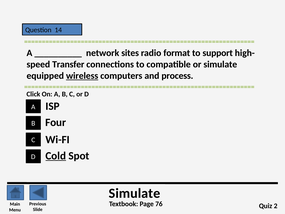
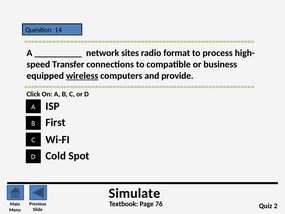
support: support -> process
or simulate: simulate -> business
process: process -> provide
Four: Four -> First
Cold underline: present -> none
